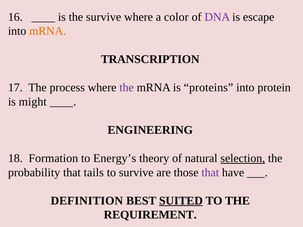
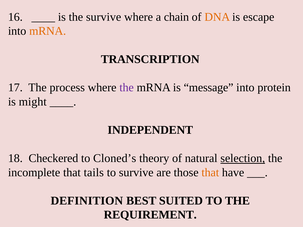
color: color -> chain
DNA colour: purple -> orange
proteins: proteins -> message
ENGINEERING: ENGINEERING -> INDEPENDENT
Formation: Formation -> Checkered
Energy’s: Energy’s -> Cloned’s
probability: probability -> incomplete
that at (210, 173) colour: purple -> orange
SUITED underline: present -> none
